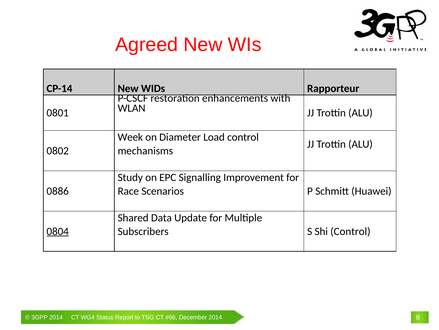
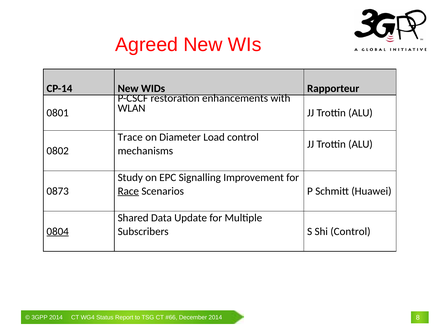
Week: Week -> Trace
0886: 0886 -> 0873
Race underline: none -> present
